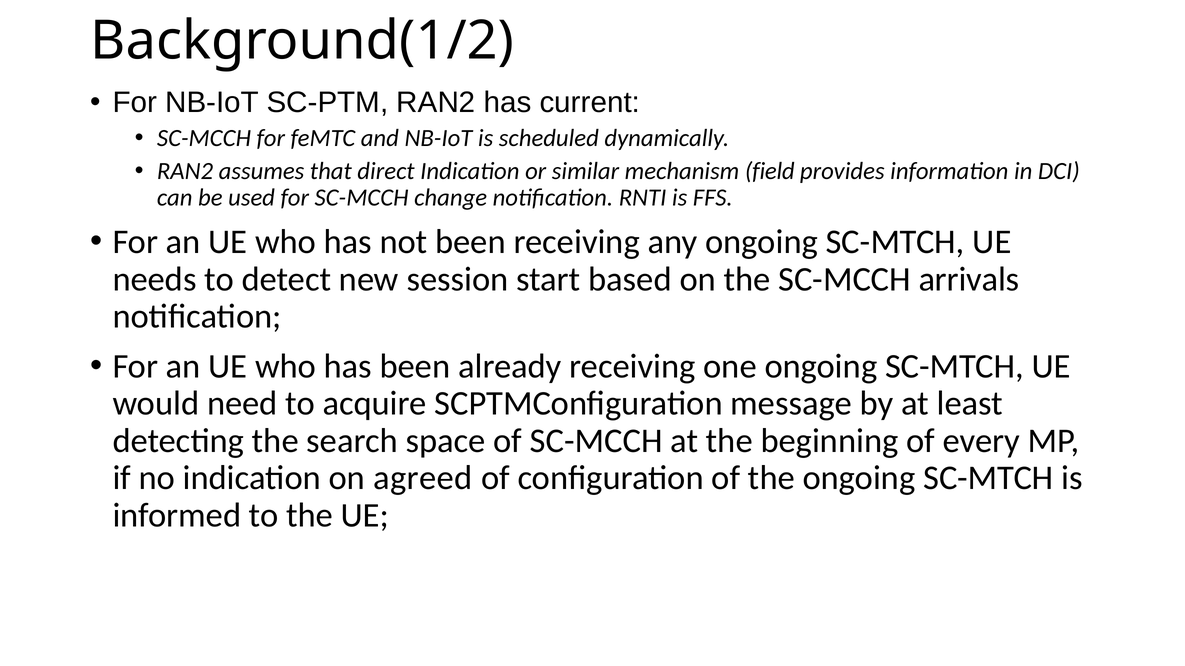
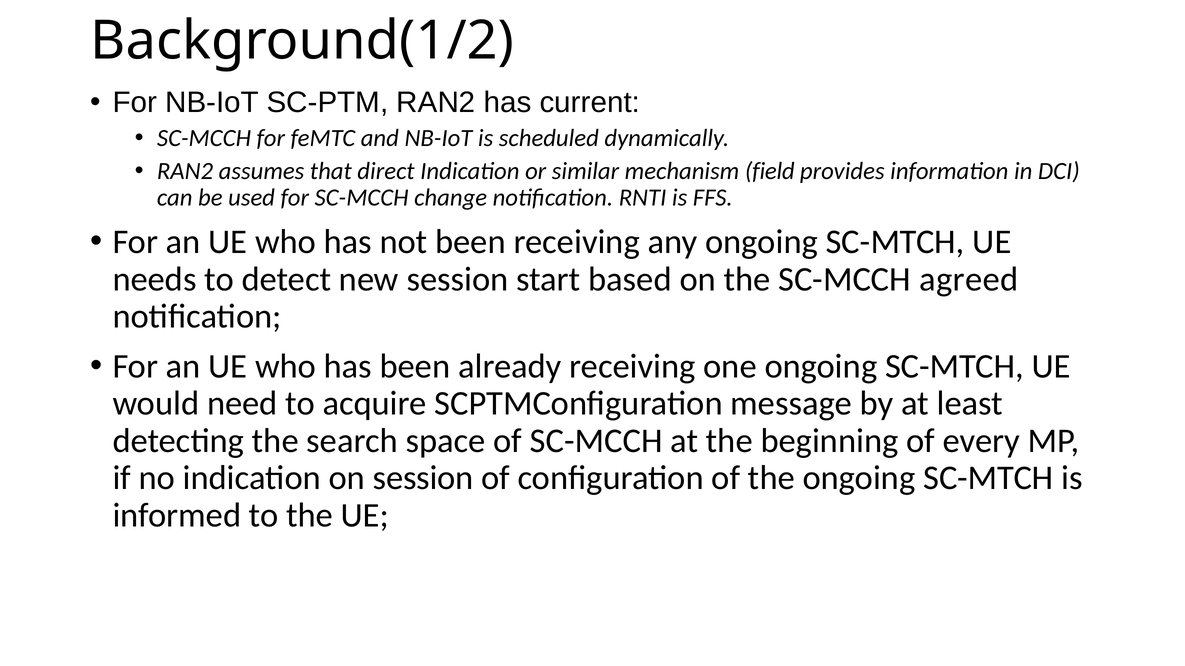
arrivals: arrivals -> agreed
on agreed: agreed -> session
